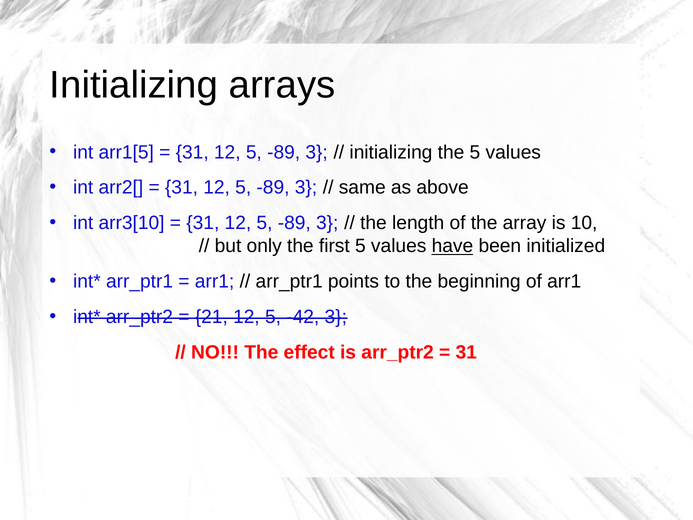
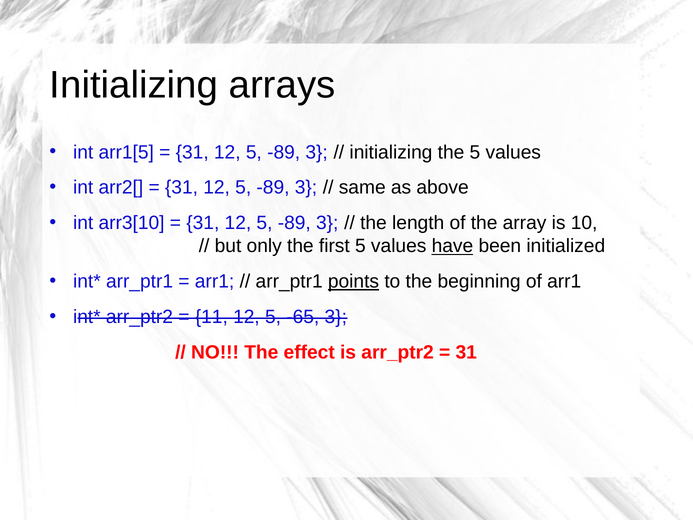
points underline: none -> present
21: 21 -> 11
-42: -42 -> -65
